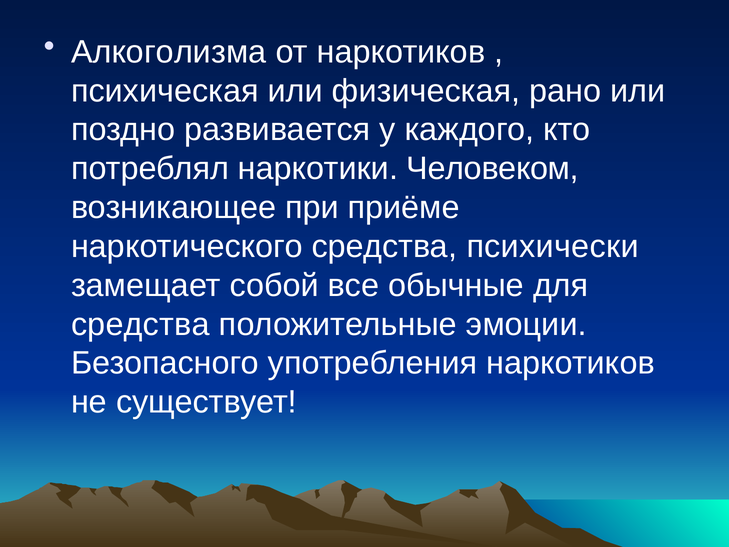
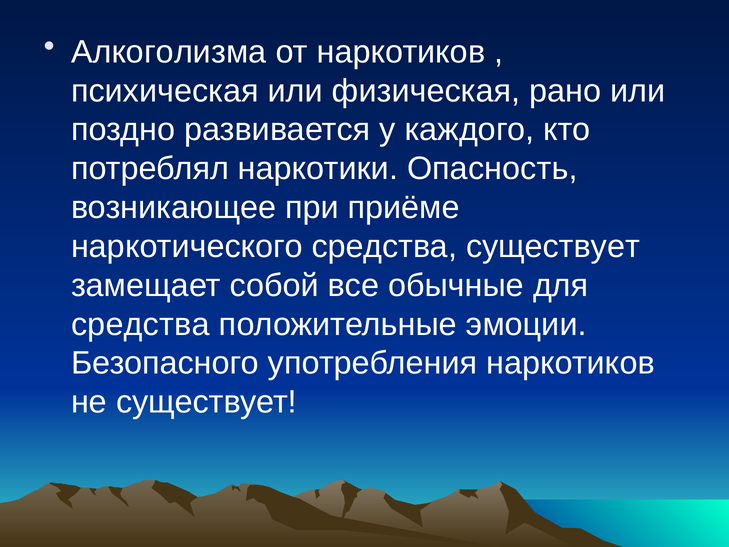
Человеком: Человеком -> Опасность
средства психически: психически -> существует
